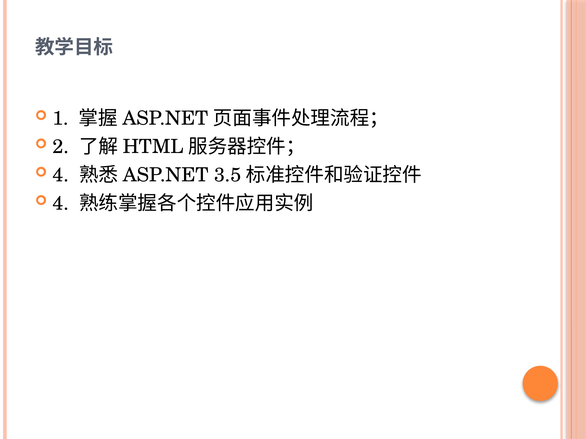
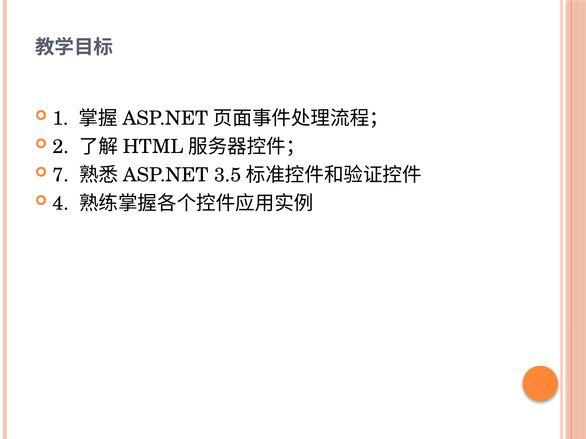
4 at (61, 175): 4 -> 7
